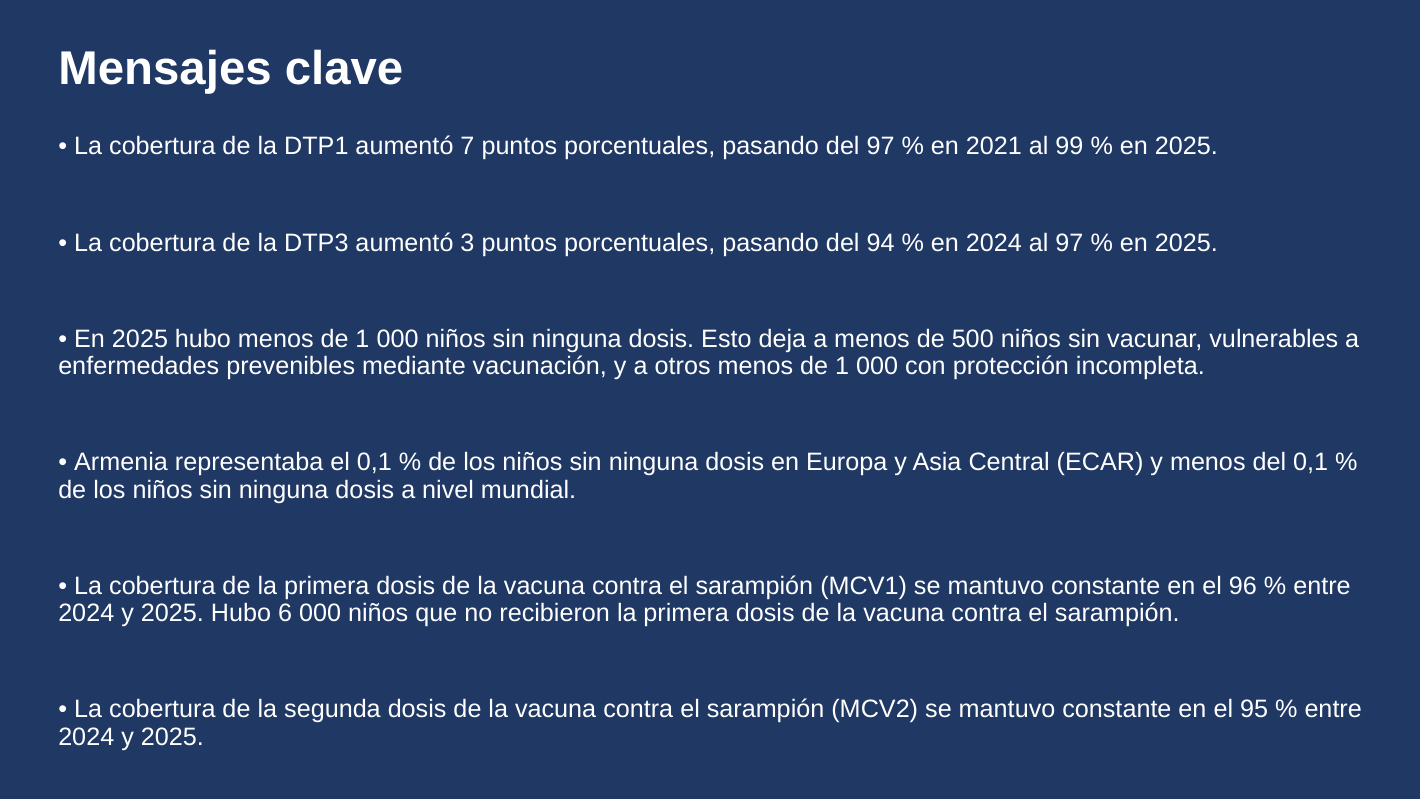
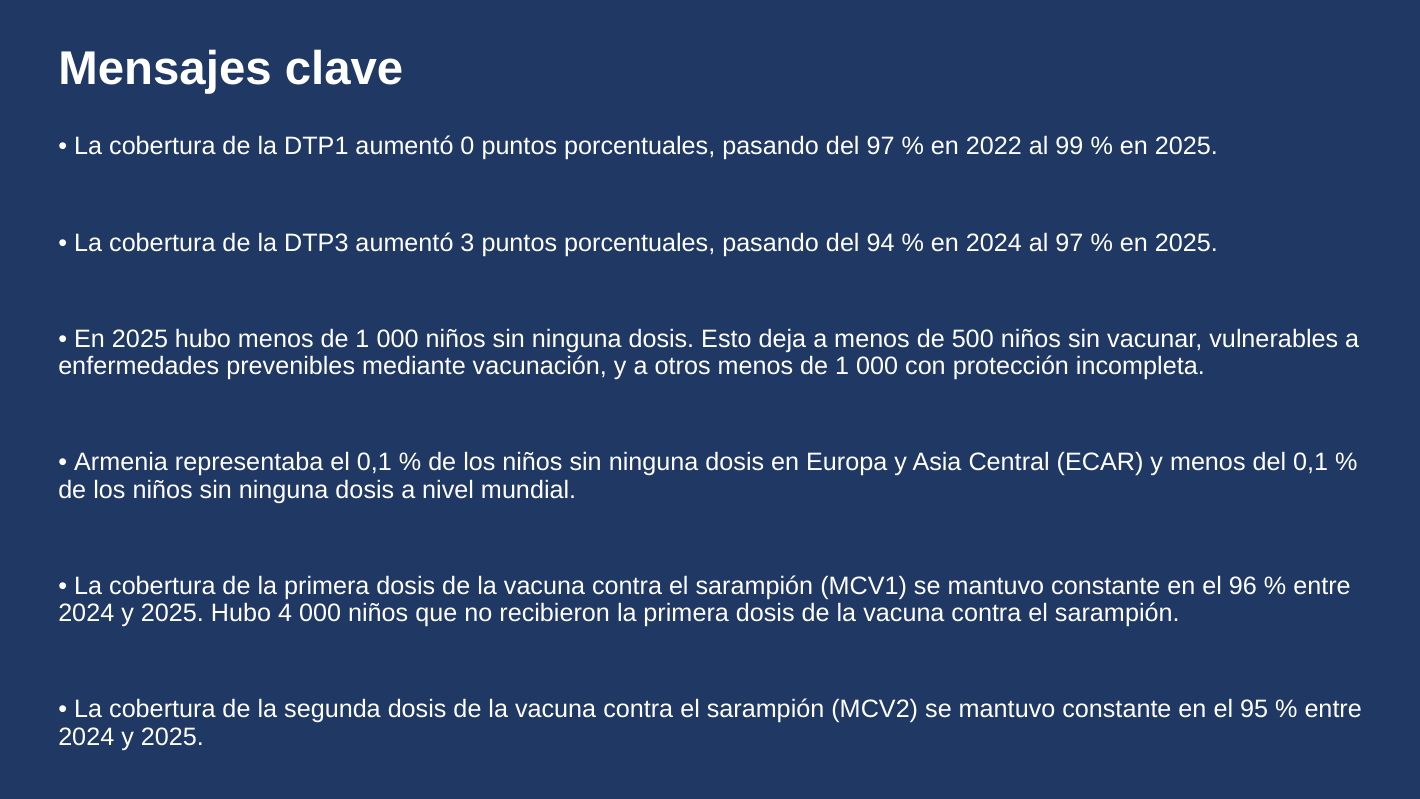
7: 7 -> 0
2021: 2021 -> 2022
6: 6 -> 4
